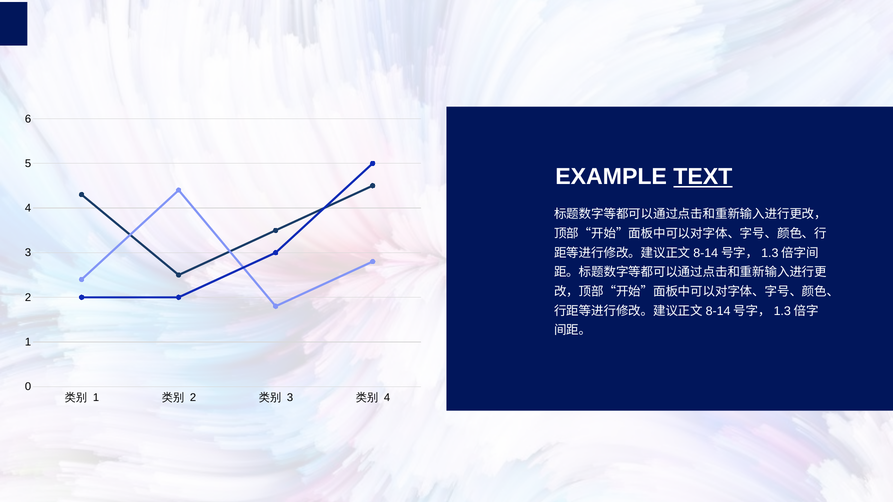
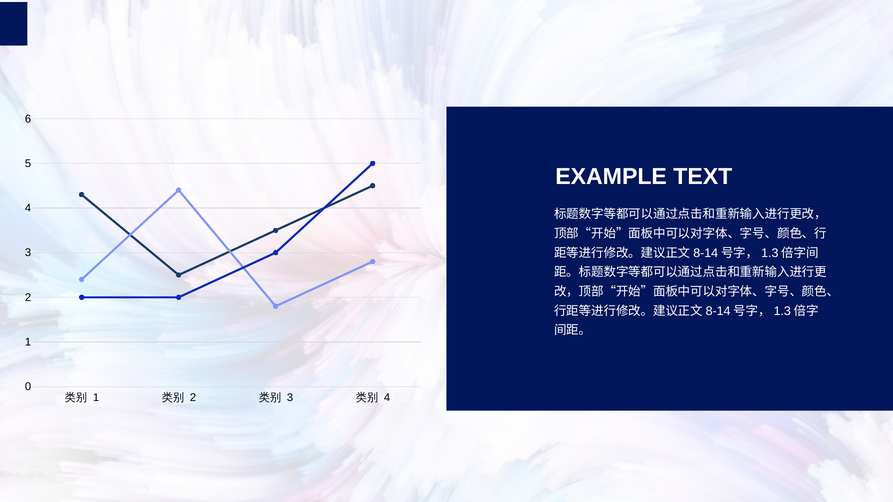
TEXT underline: present -> none
